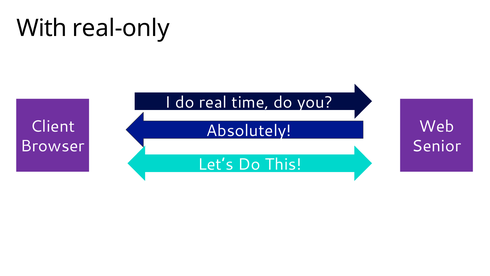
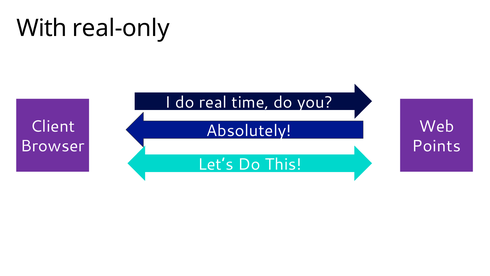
Senior: Senior -> Points
